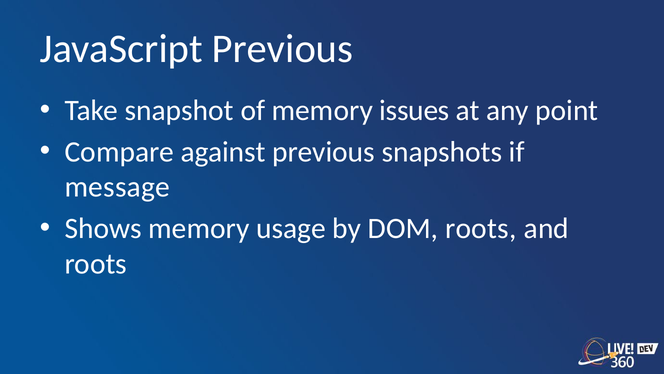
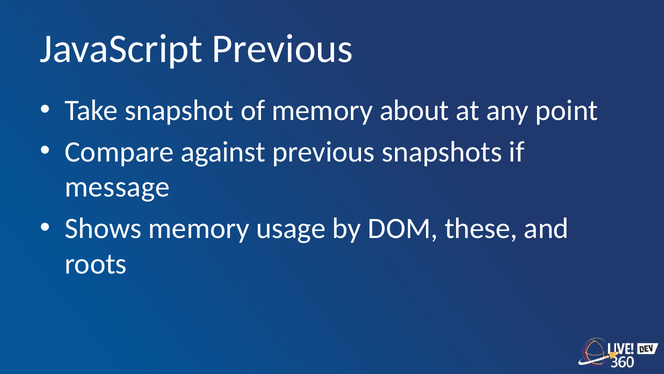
issues: issues -> about
DOM roots: roots -> these
